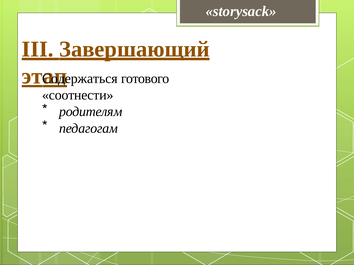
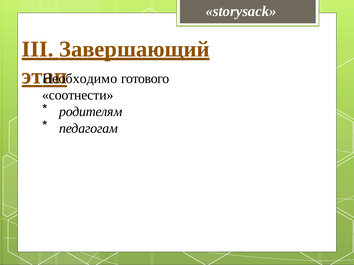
Содержаться: Содержаться -> Необходимо
